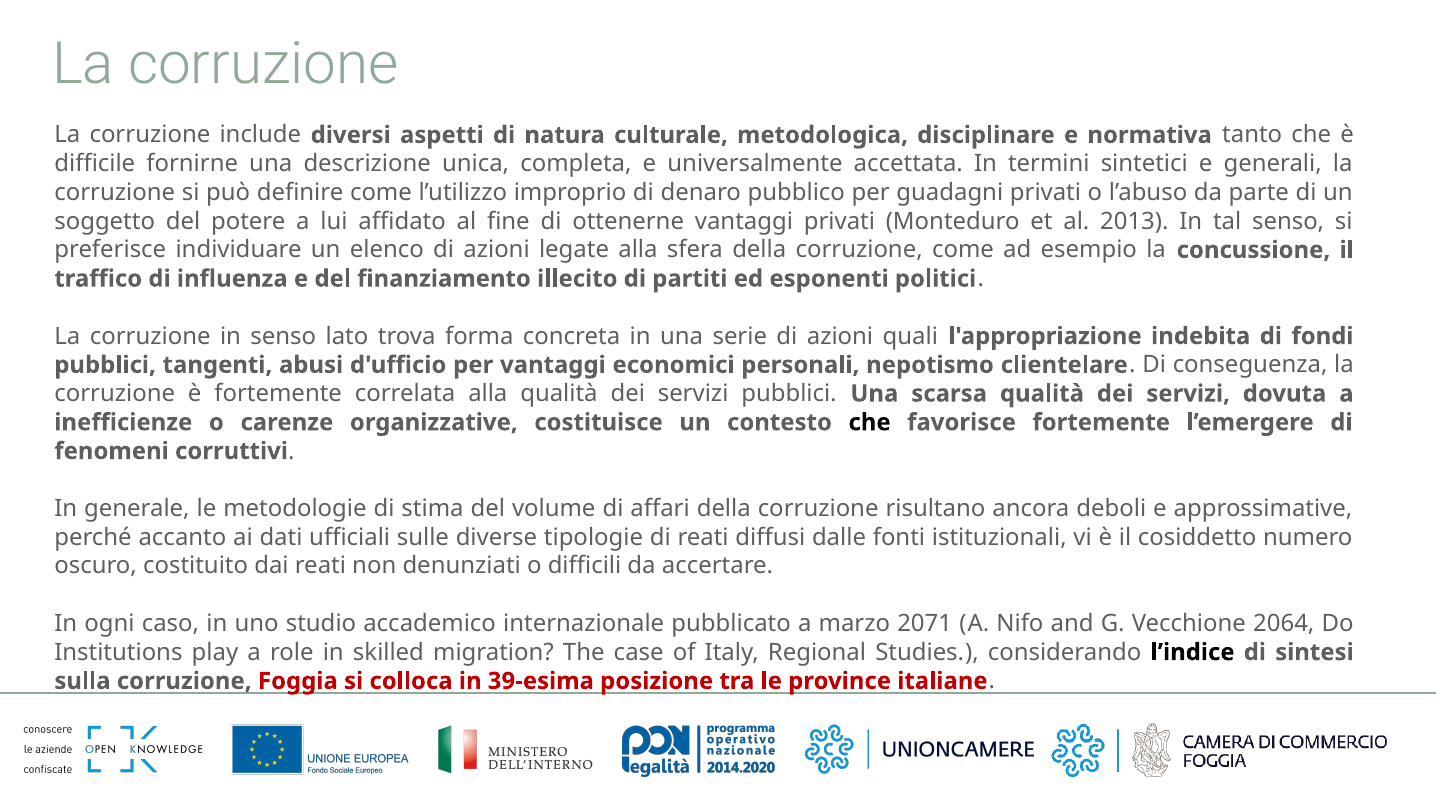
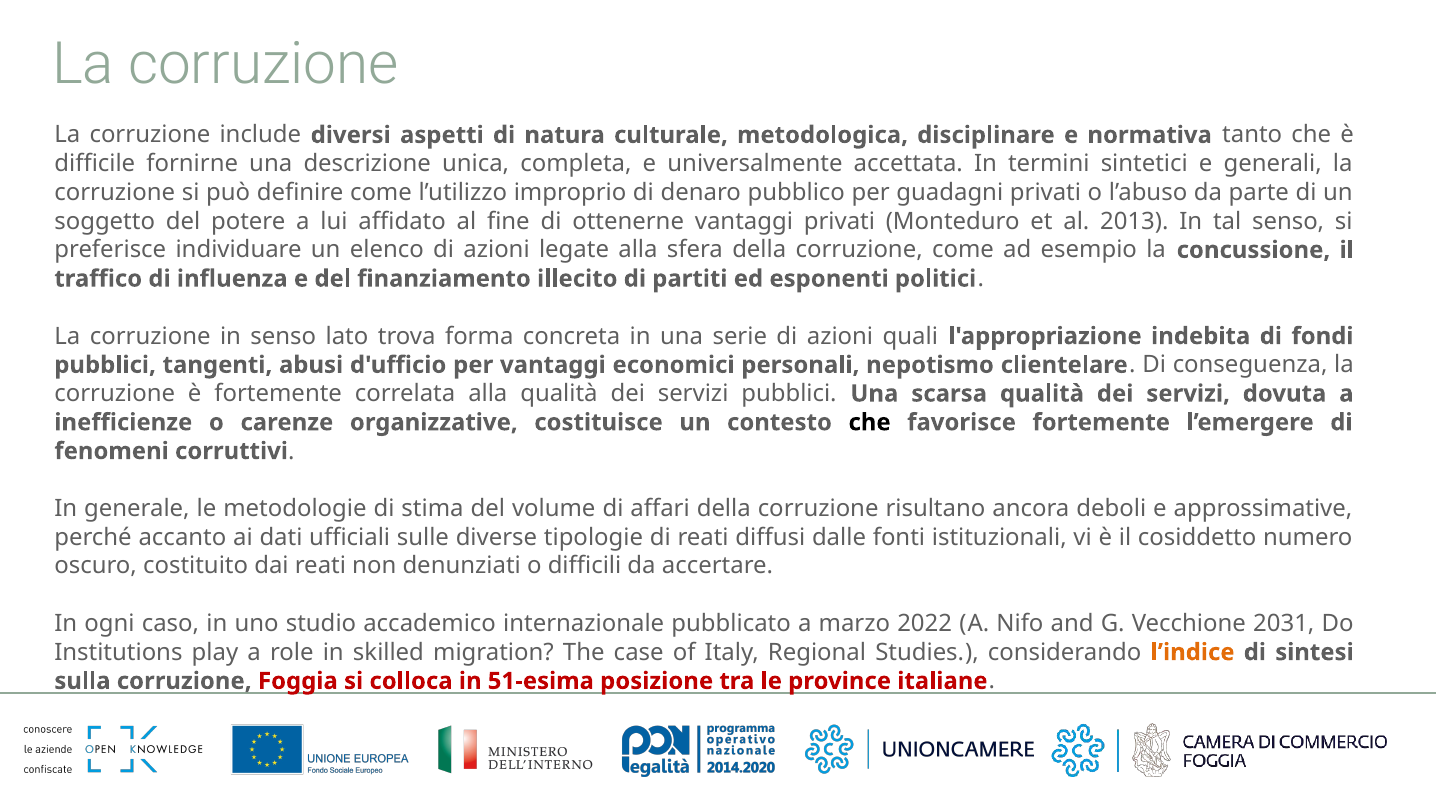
2071: 2071 -> 2022
2064: 2064 -> 2031
l’indice colour: black -> orange
39-esima: 39-esima -> 51-esima
